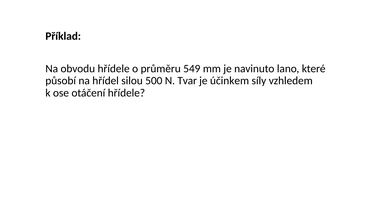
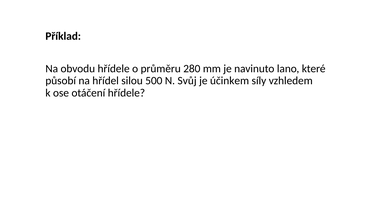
549: 549 -> 280
Tvar: Tvar -> Svůj
